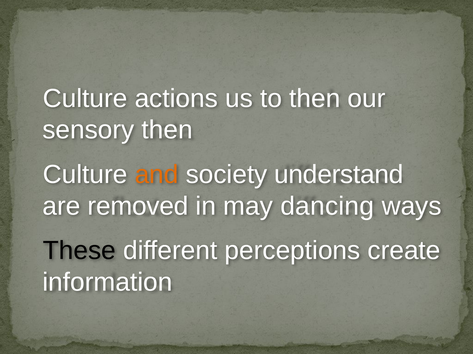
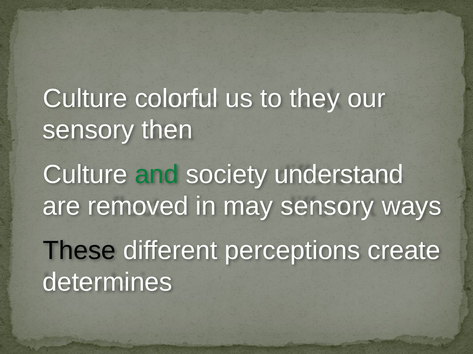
actions: actions -> colorful
to then: then -> they
and colour: orange -> green
may dancing: dancing -> sensory
information: information -> determines
